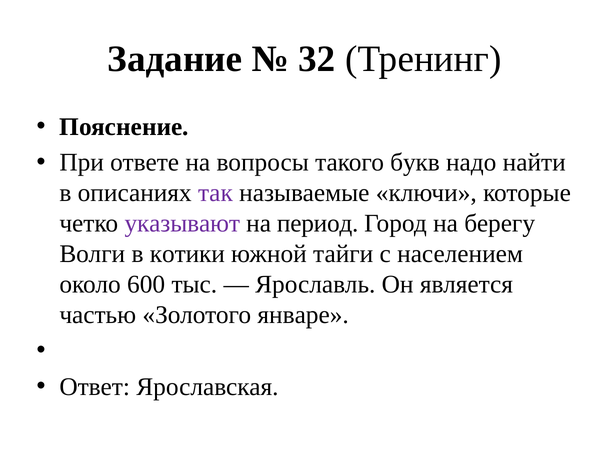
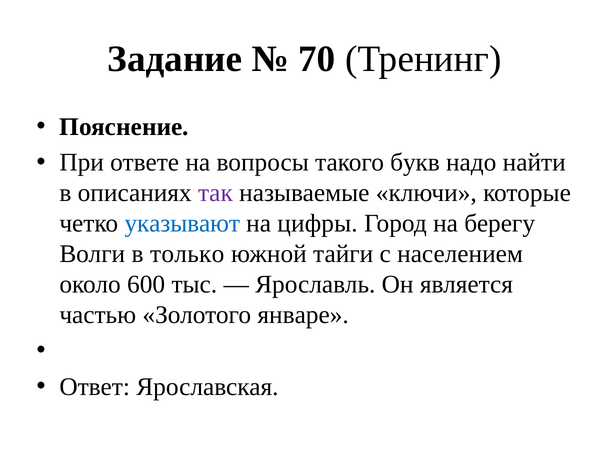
32: 32 -> 70
указывают colour: purple -> blue
период: период -> цифры
котики: котики -> только
